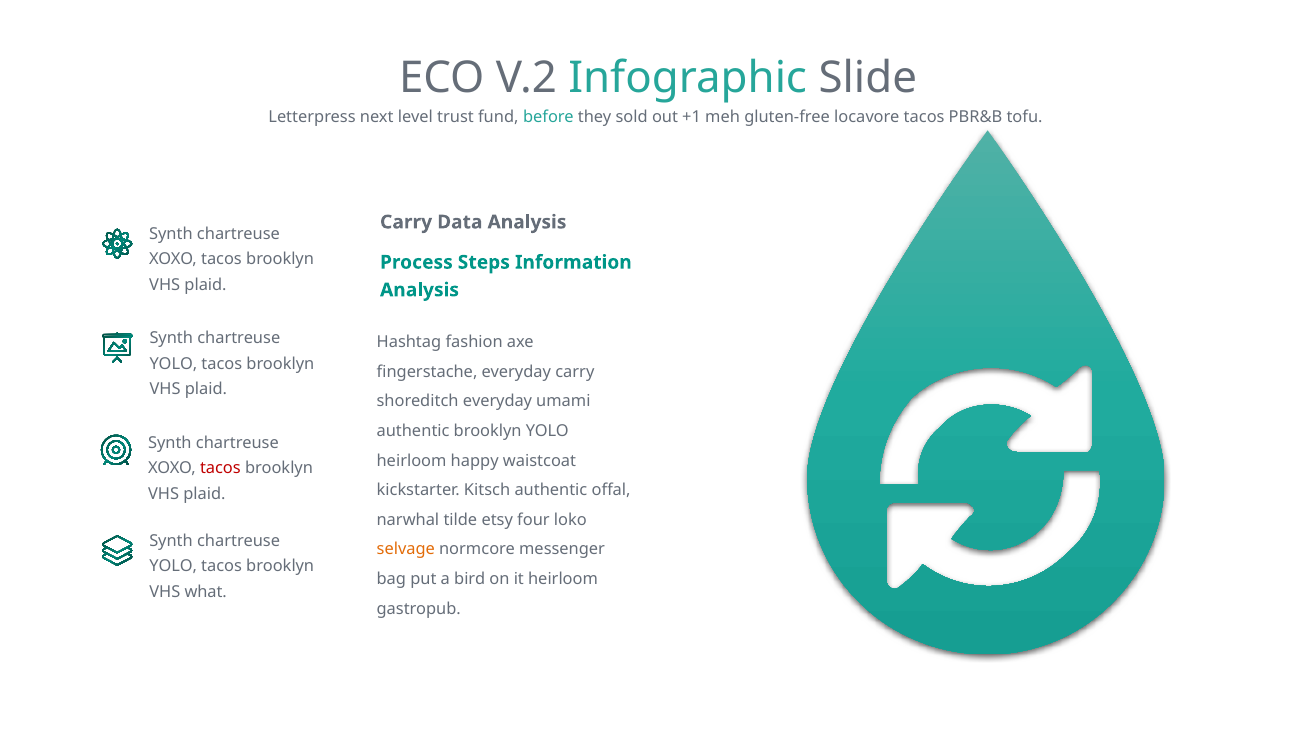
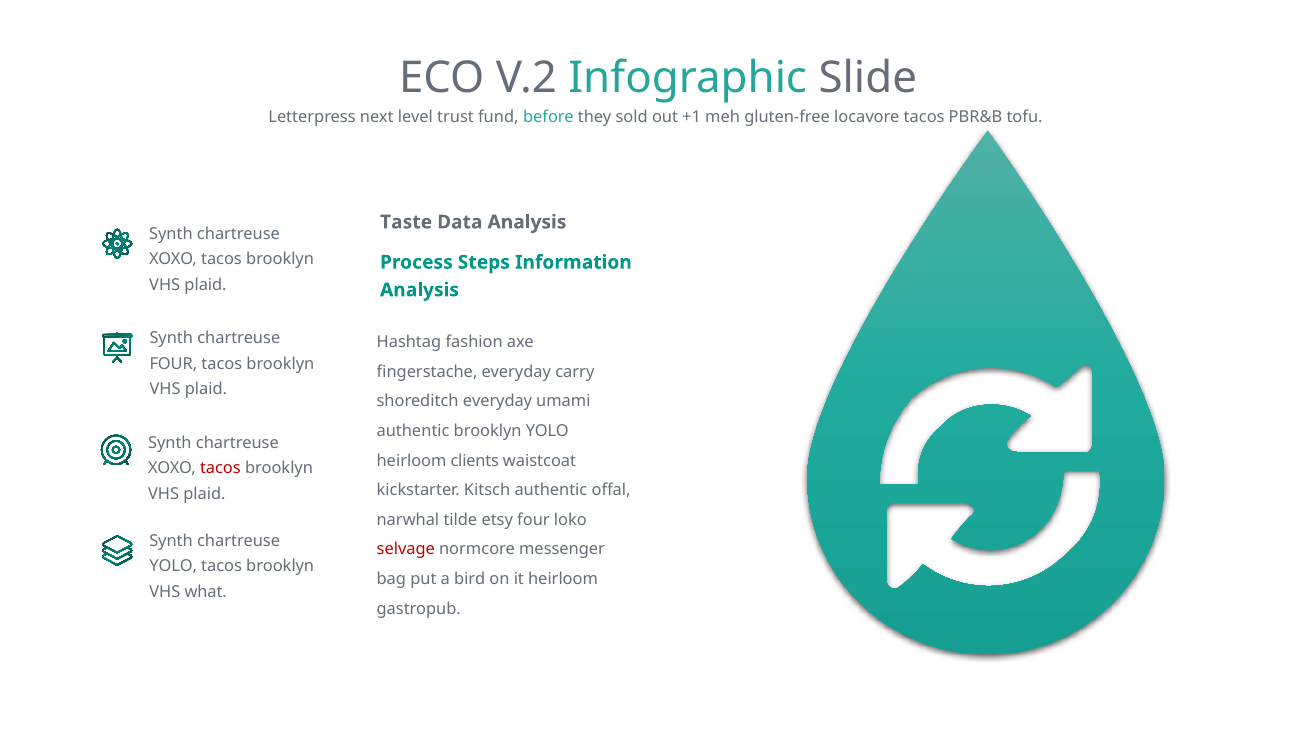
Carry at (406, 222): Carry -> Taste
YOLO at (173, 364): YOLO -> FOUR
happy: happy -> clients
selvage colour: orange -> red
